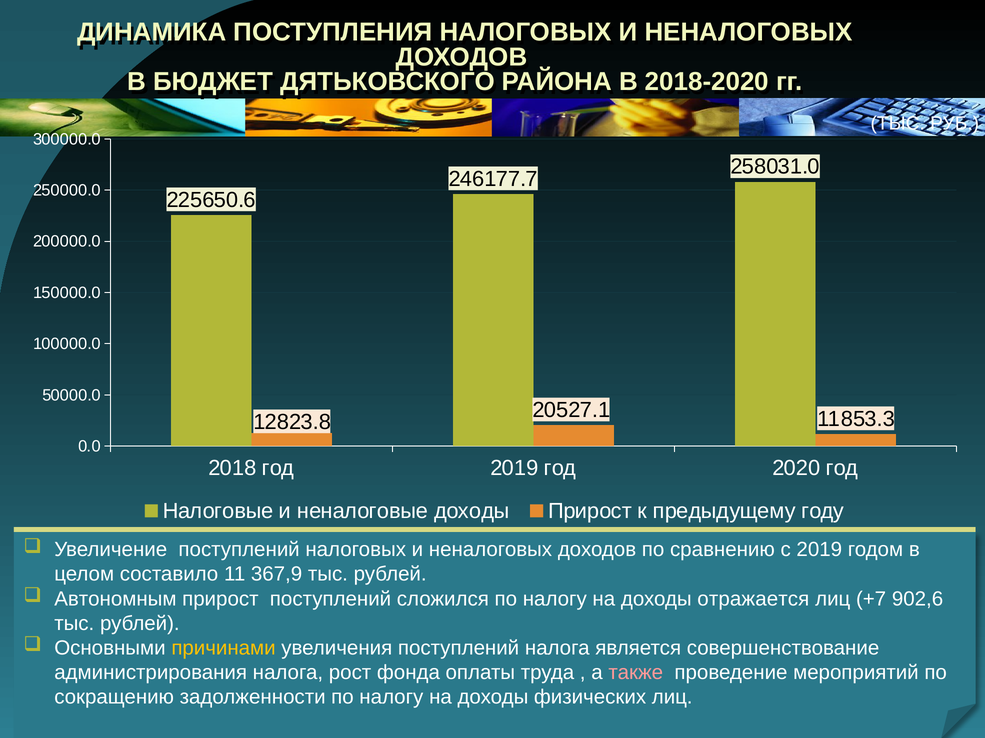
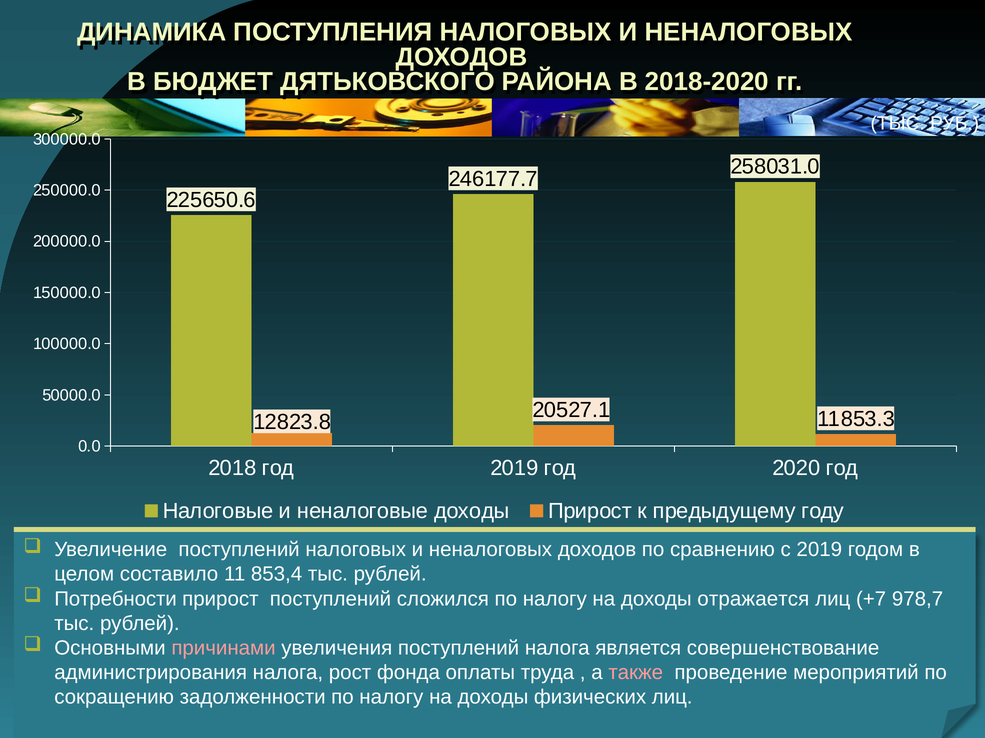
367,9: 367,9 -> 853,4
Автономным: Автономным -> Потребности
902,6: 902,6 -> 978,7
причинами colour: yellow -> pink
